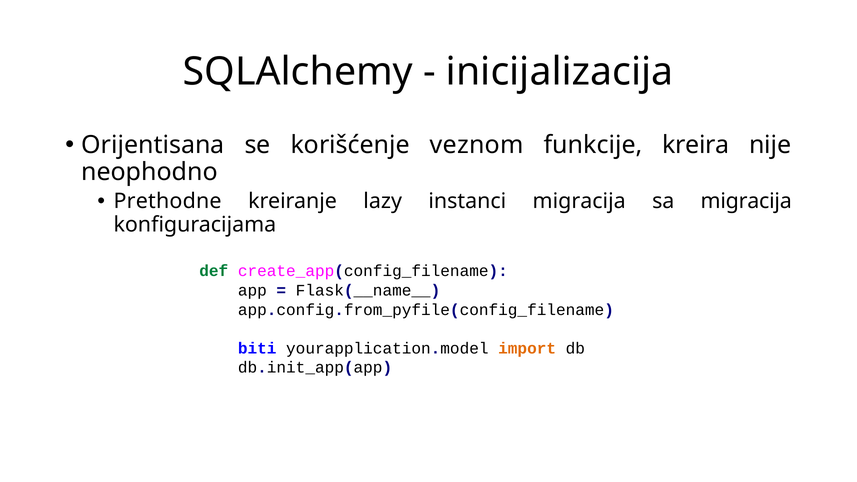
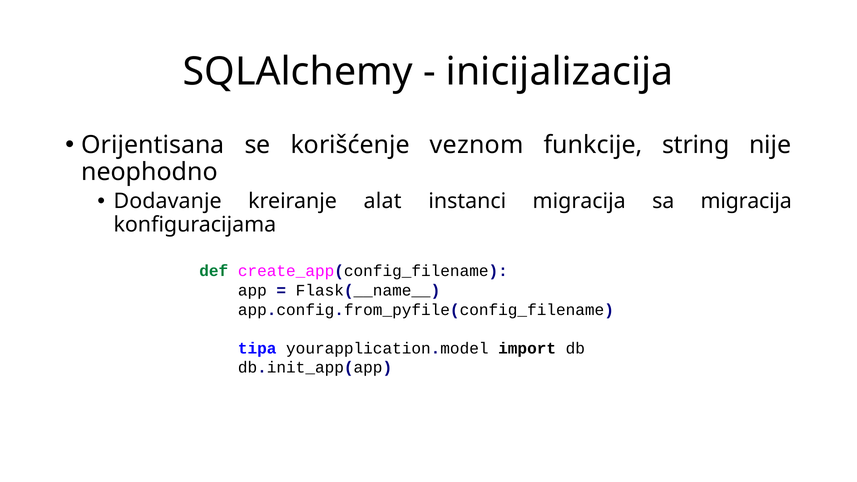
kreira: kreira -> string
Prethodne: Prethodne -> Dodavanje
lazy: lazy -> alat
biti: biti -> tipa
import colour: orange -> black
